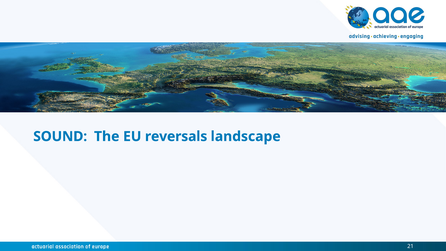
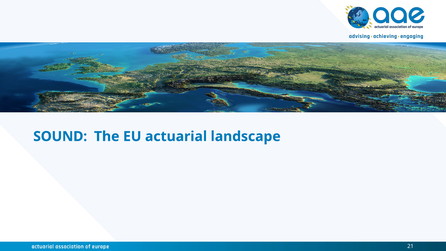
reversals: reversals -> actuarial
